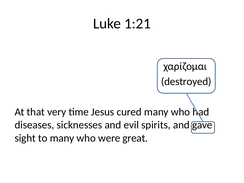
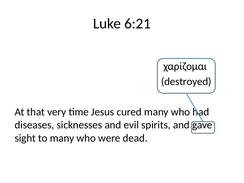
1:21: 1:21 -> 6:21
great: great -> dead
